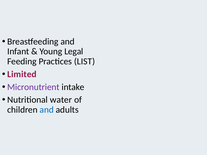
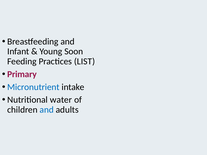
Legal: Legal -> Soon
Limited: Limited -> Primary
Micronutrient colour: purple -> blue
